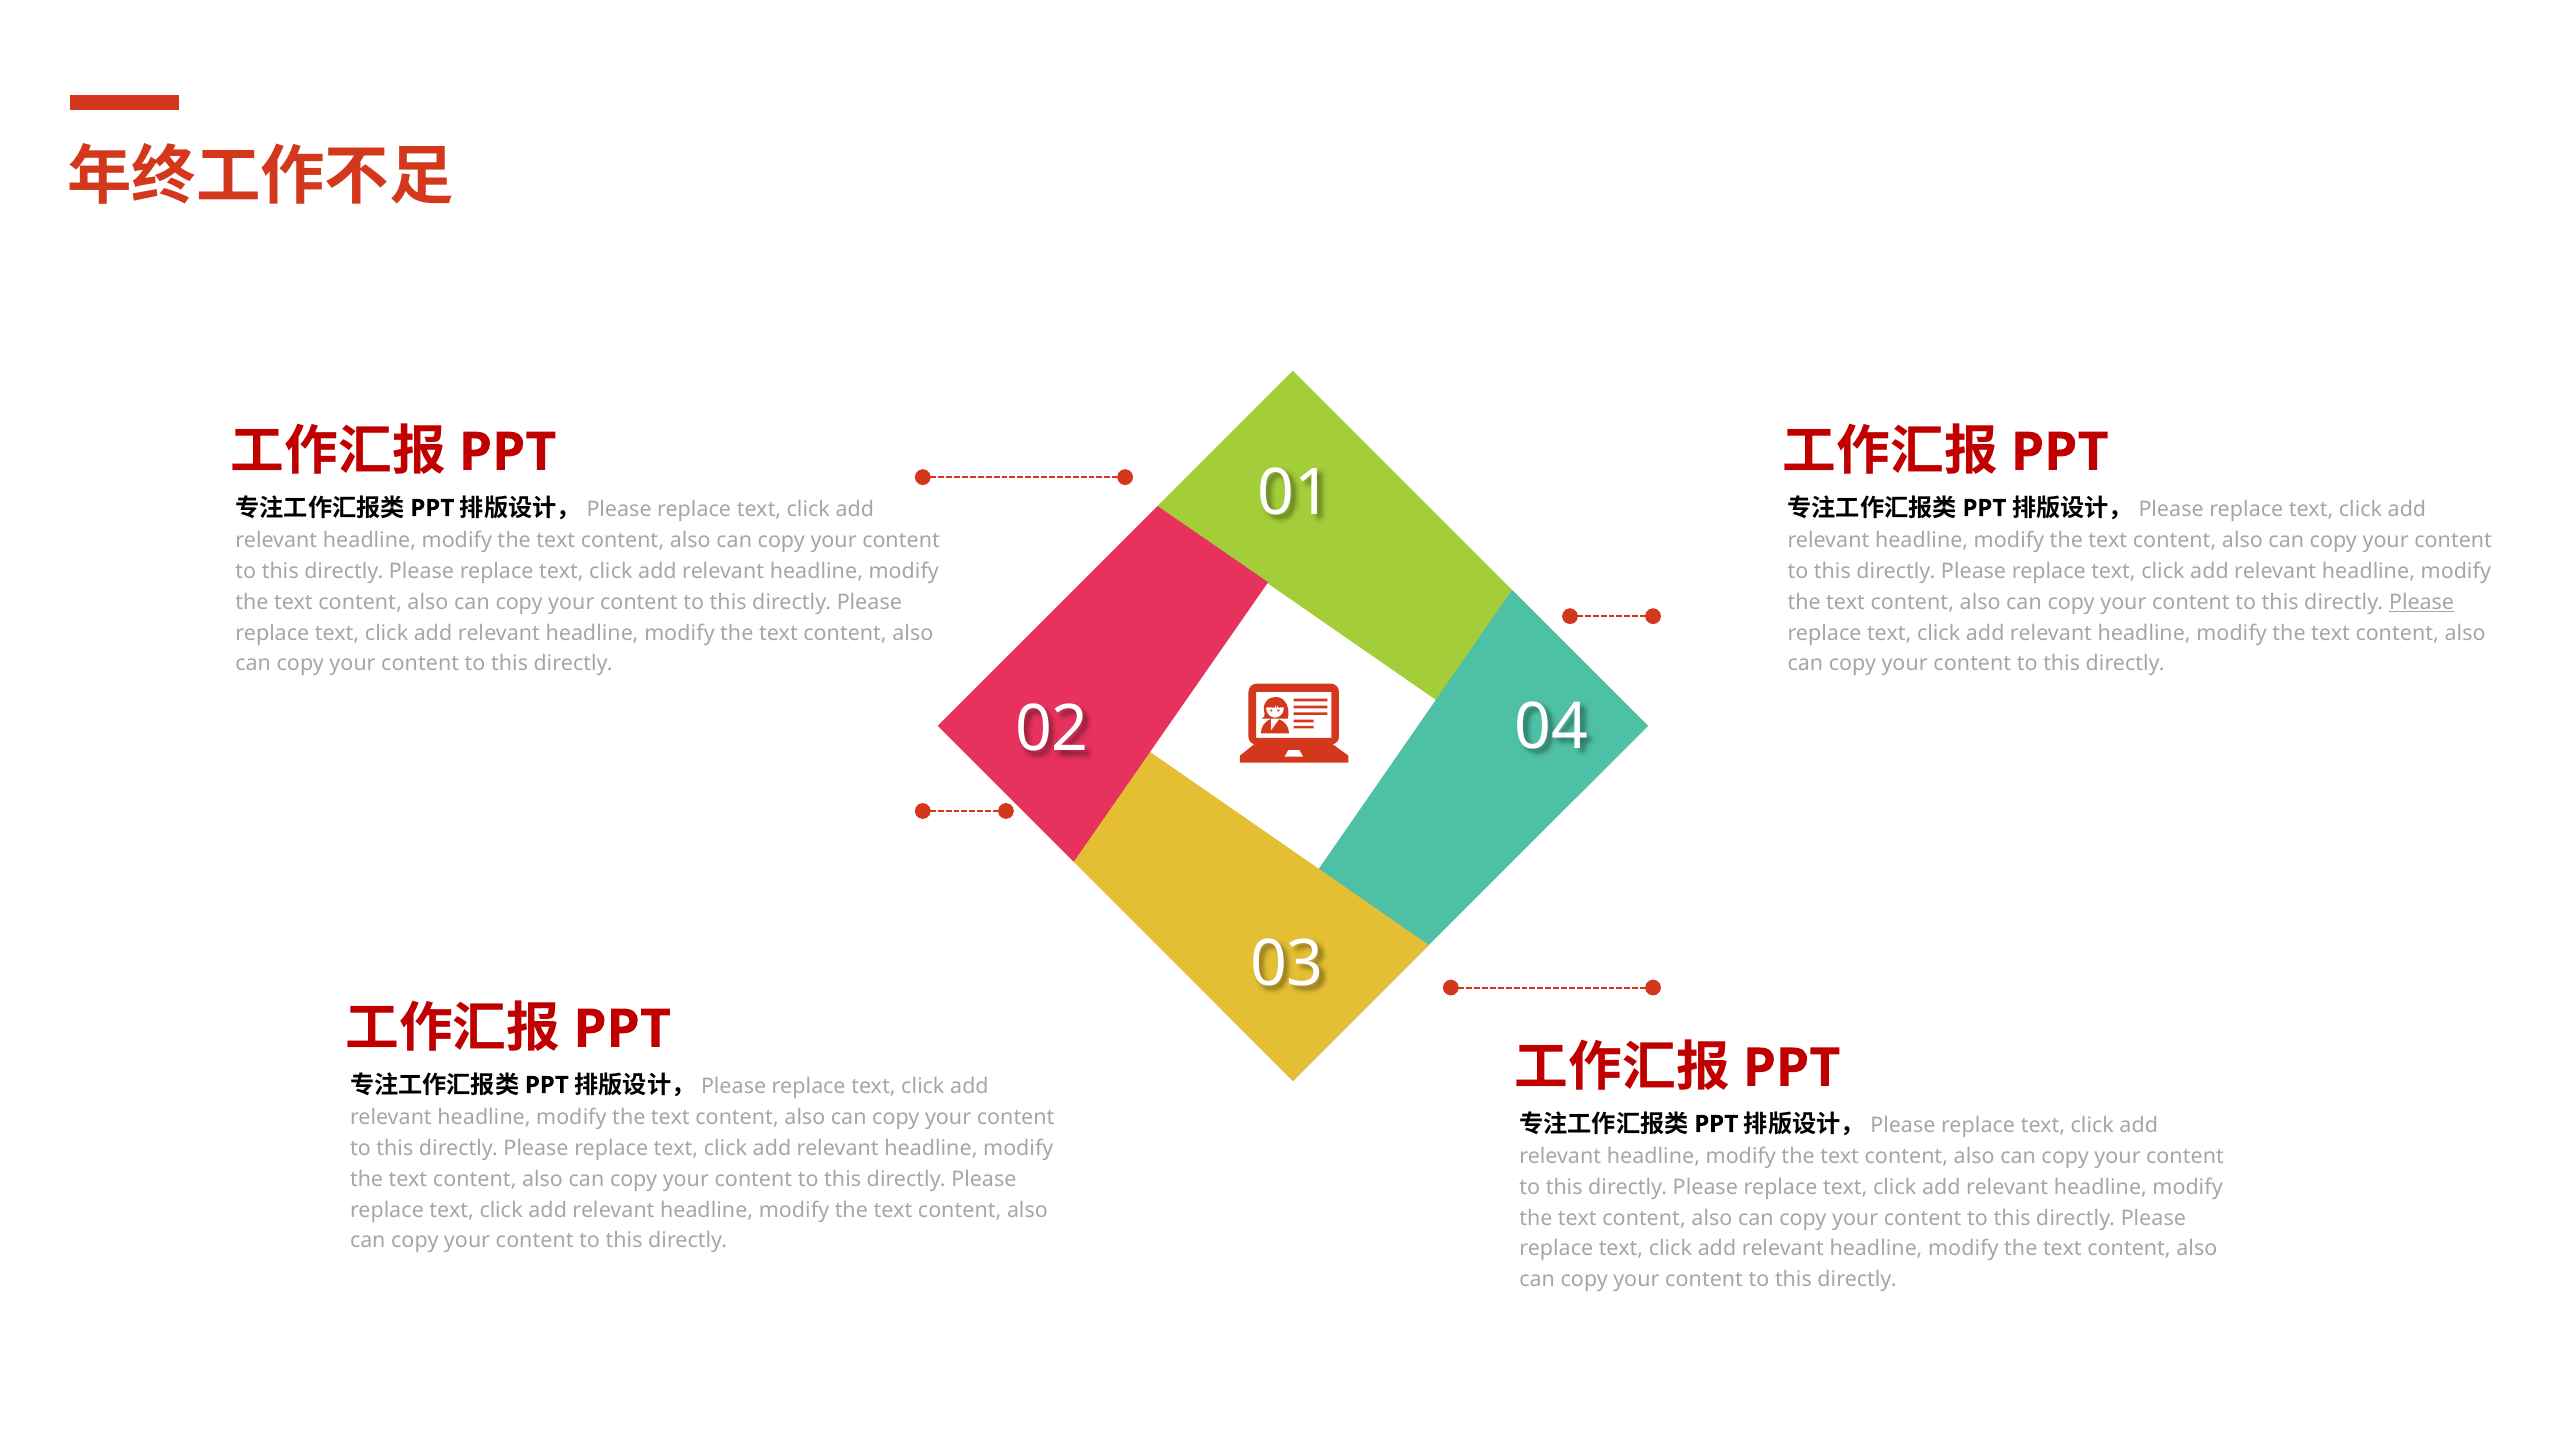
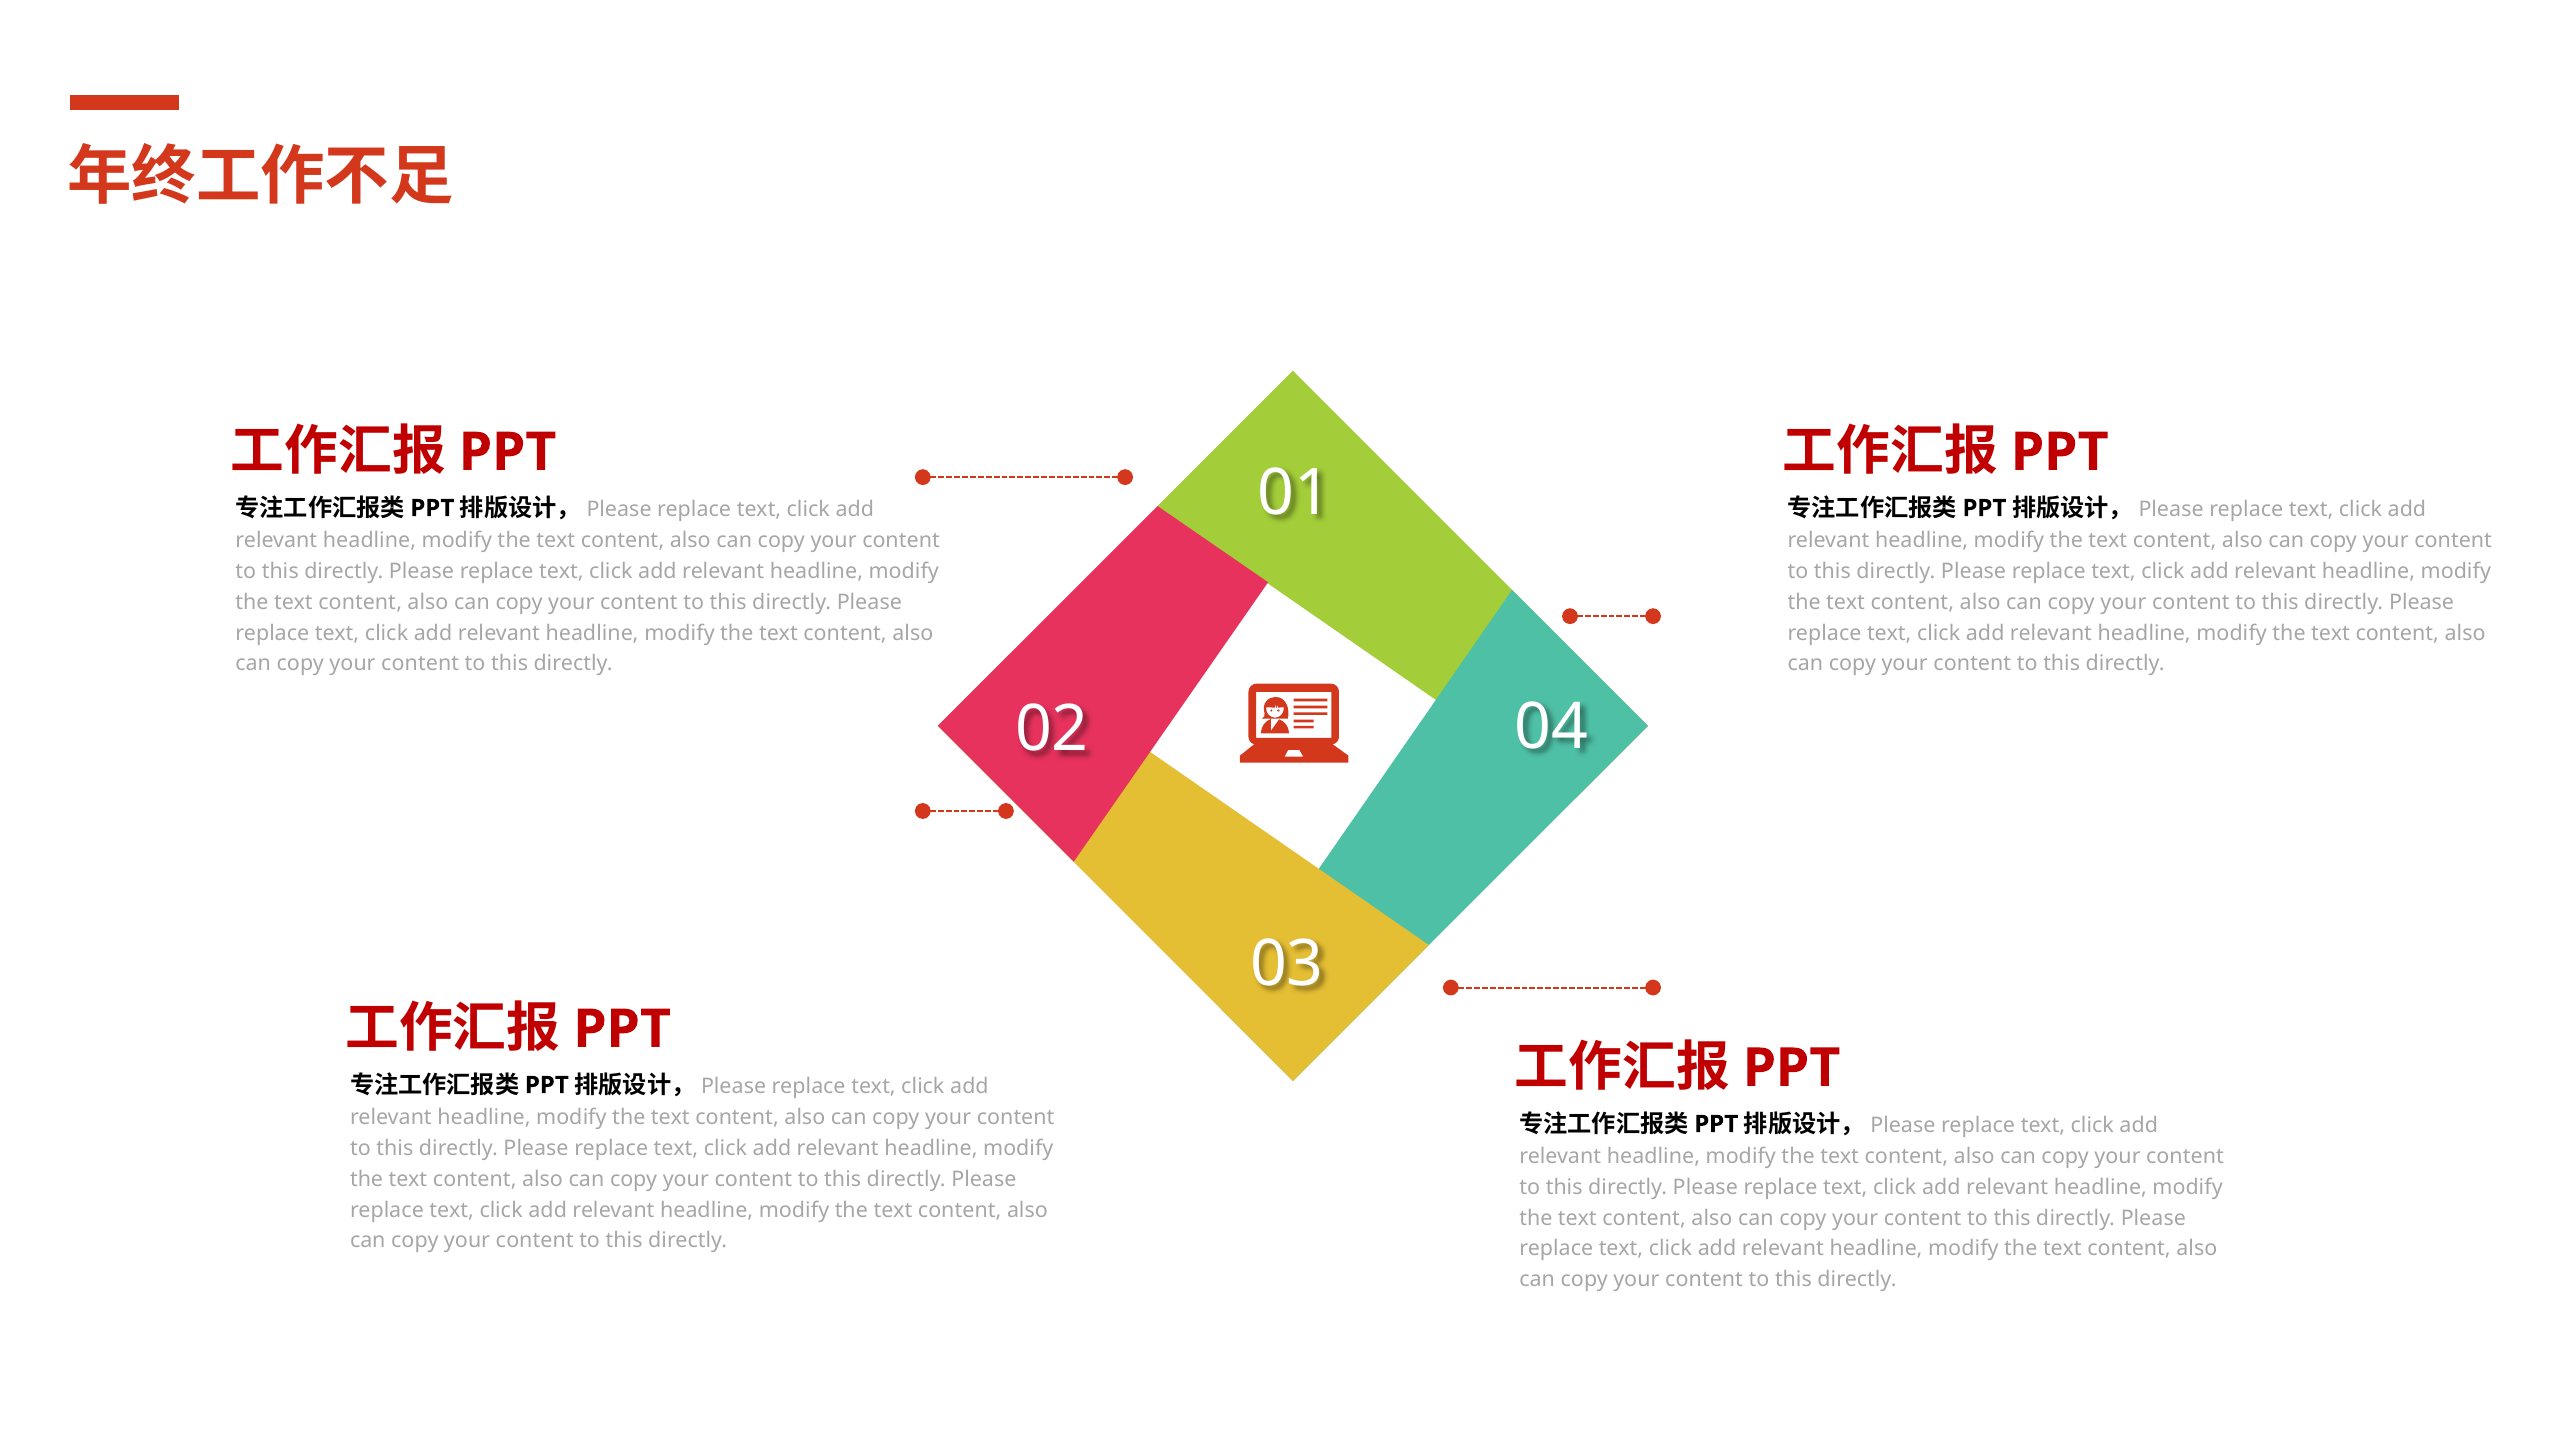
Please at (2422, 602) underline: present -> none
